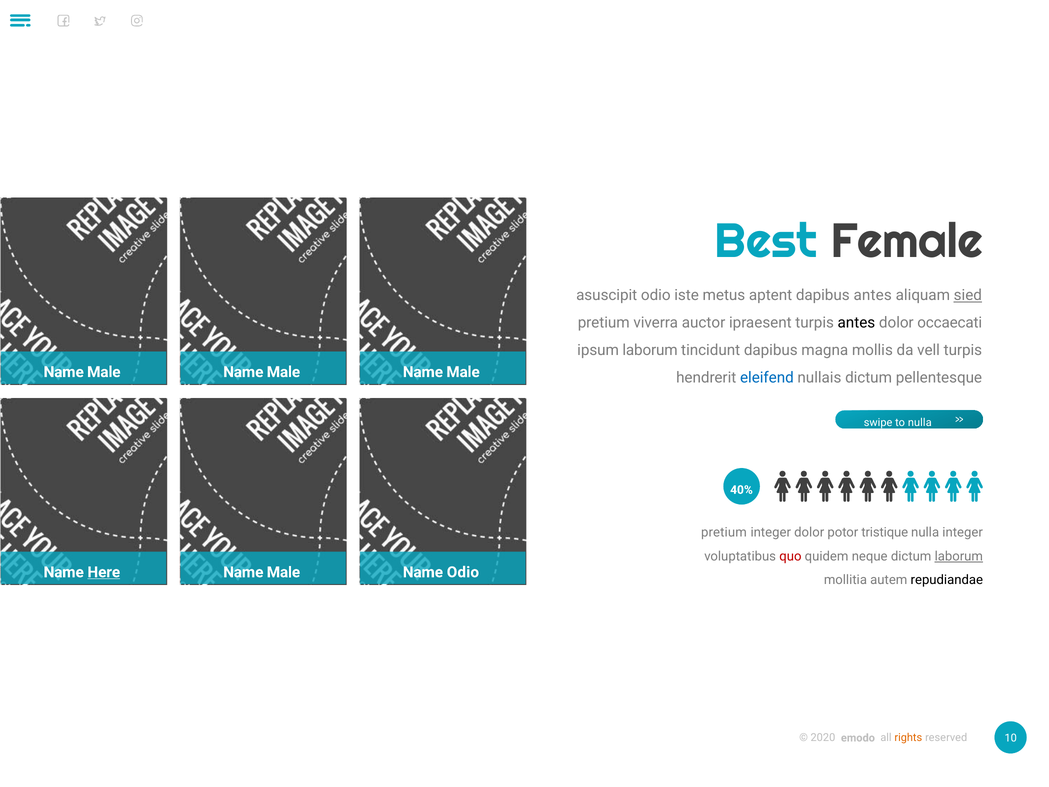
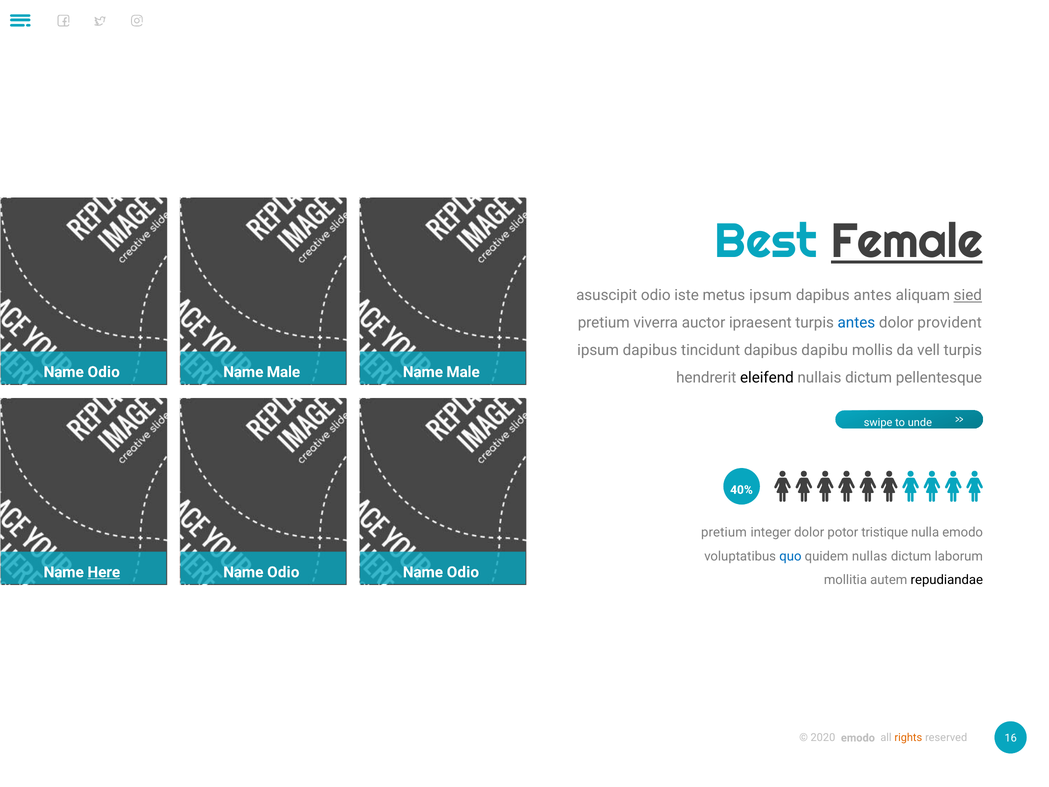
Female underline: none -> present
metus aptent: aptent -> ipsum
antes at (856, 323) colour: black -> blue
occaecati: occaecati -> provident
laborum at (650, 350): laborum -> dapibus
magna: magna -> dapibu
Male at (104, 372): Male -> Odio
eleifend colour: blue -> black
to nulla: nulla -> unde
nulla integer: integer -> emodo
quo colour: red -> blue
neque: neque -> nullas
laborum at (959, 556) underline: present -> none
Male at (283, 572): Male -> Odio
10: 10 -> 16
